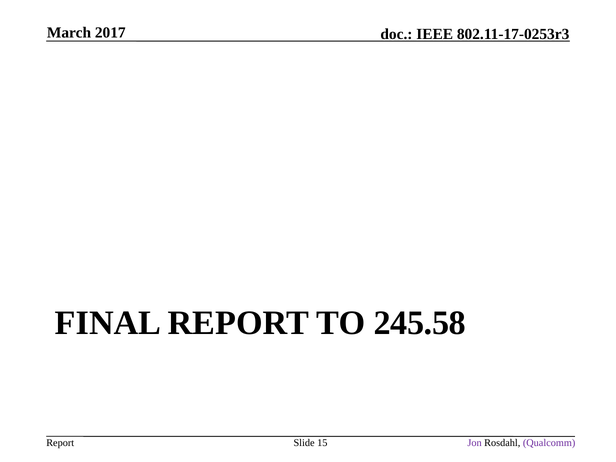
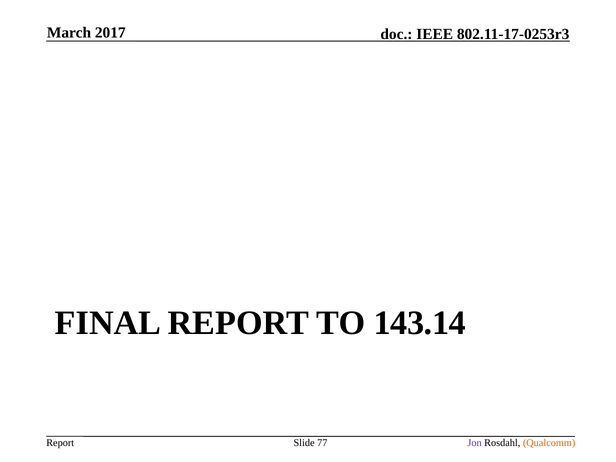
245.58: 245.58 -> 143.14
15: 15 -> 77
Qualcomm colour: purple -> orange
